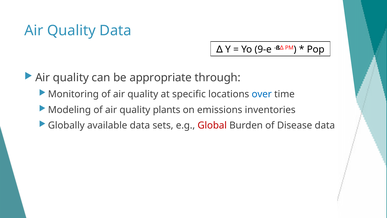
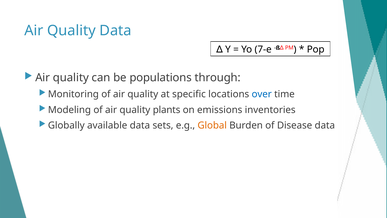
9-e: 9-e -> 7-e
appropriate: appropriate -> populations
Global colour: red -> orange
